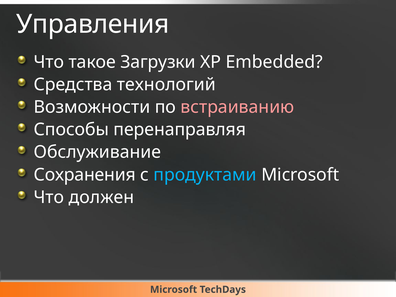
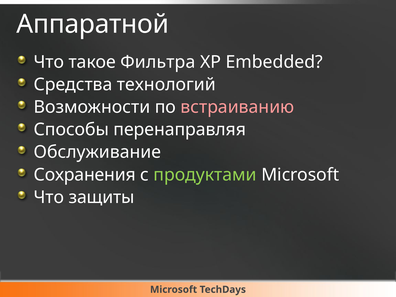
Управления: Управления -> Аппаратной
Загрузки: Загрузки -> Фильтра
продуктами colour: light blue -> light green
должен: должен -> защиты
